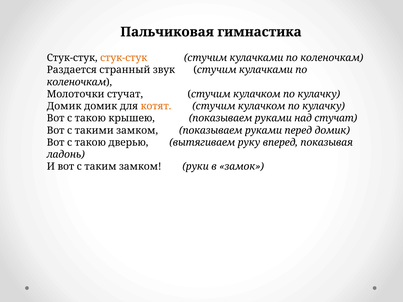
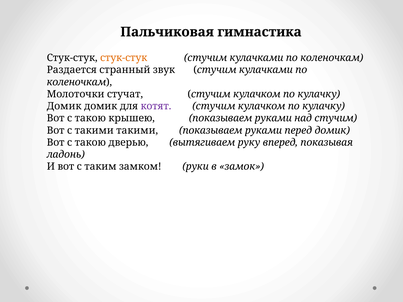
котят colour: orange -> purple
над стучат: стучат -> стучим
такими замком: замком -> такими
